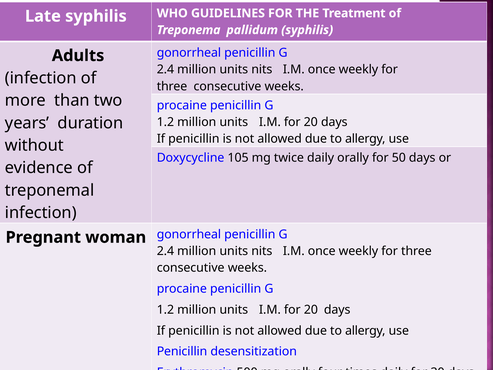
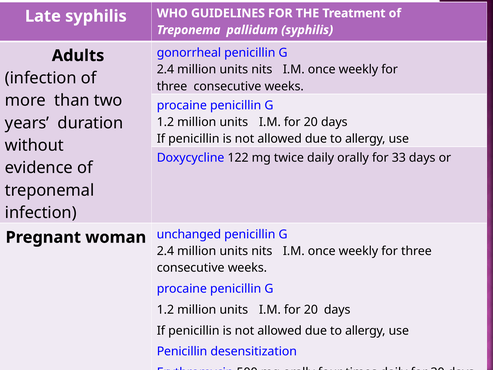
105: 105 -> 122
50: 50 -> 33
woman gonorrheal: gonorrheal -> unchanged
